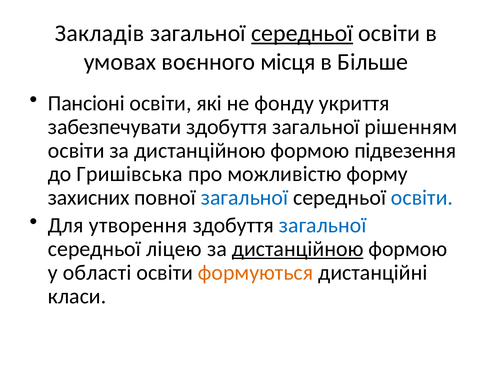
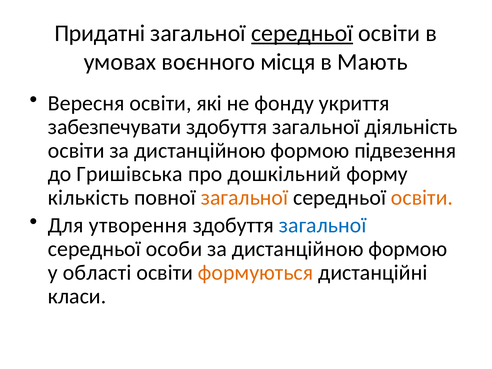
Закладів: Закладів -> Придатні
Більше: Більше -> Мають
Пансіоні: Пансіоні -> Вересня
рішенням: рішенням -> діяльність
можливістю: можливістю -> дошкільний
захисних: захисних -> кількість
загальної at (244, 198) colour: blue -> orange
освіти at (422, 198) colour: blue -> orange
ліцею: ліцею -> особи
дистанційною at (298, 249) underline: present -> none
